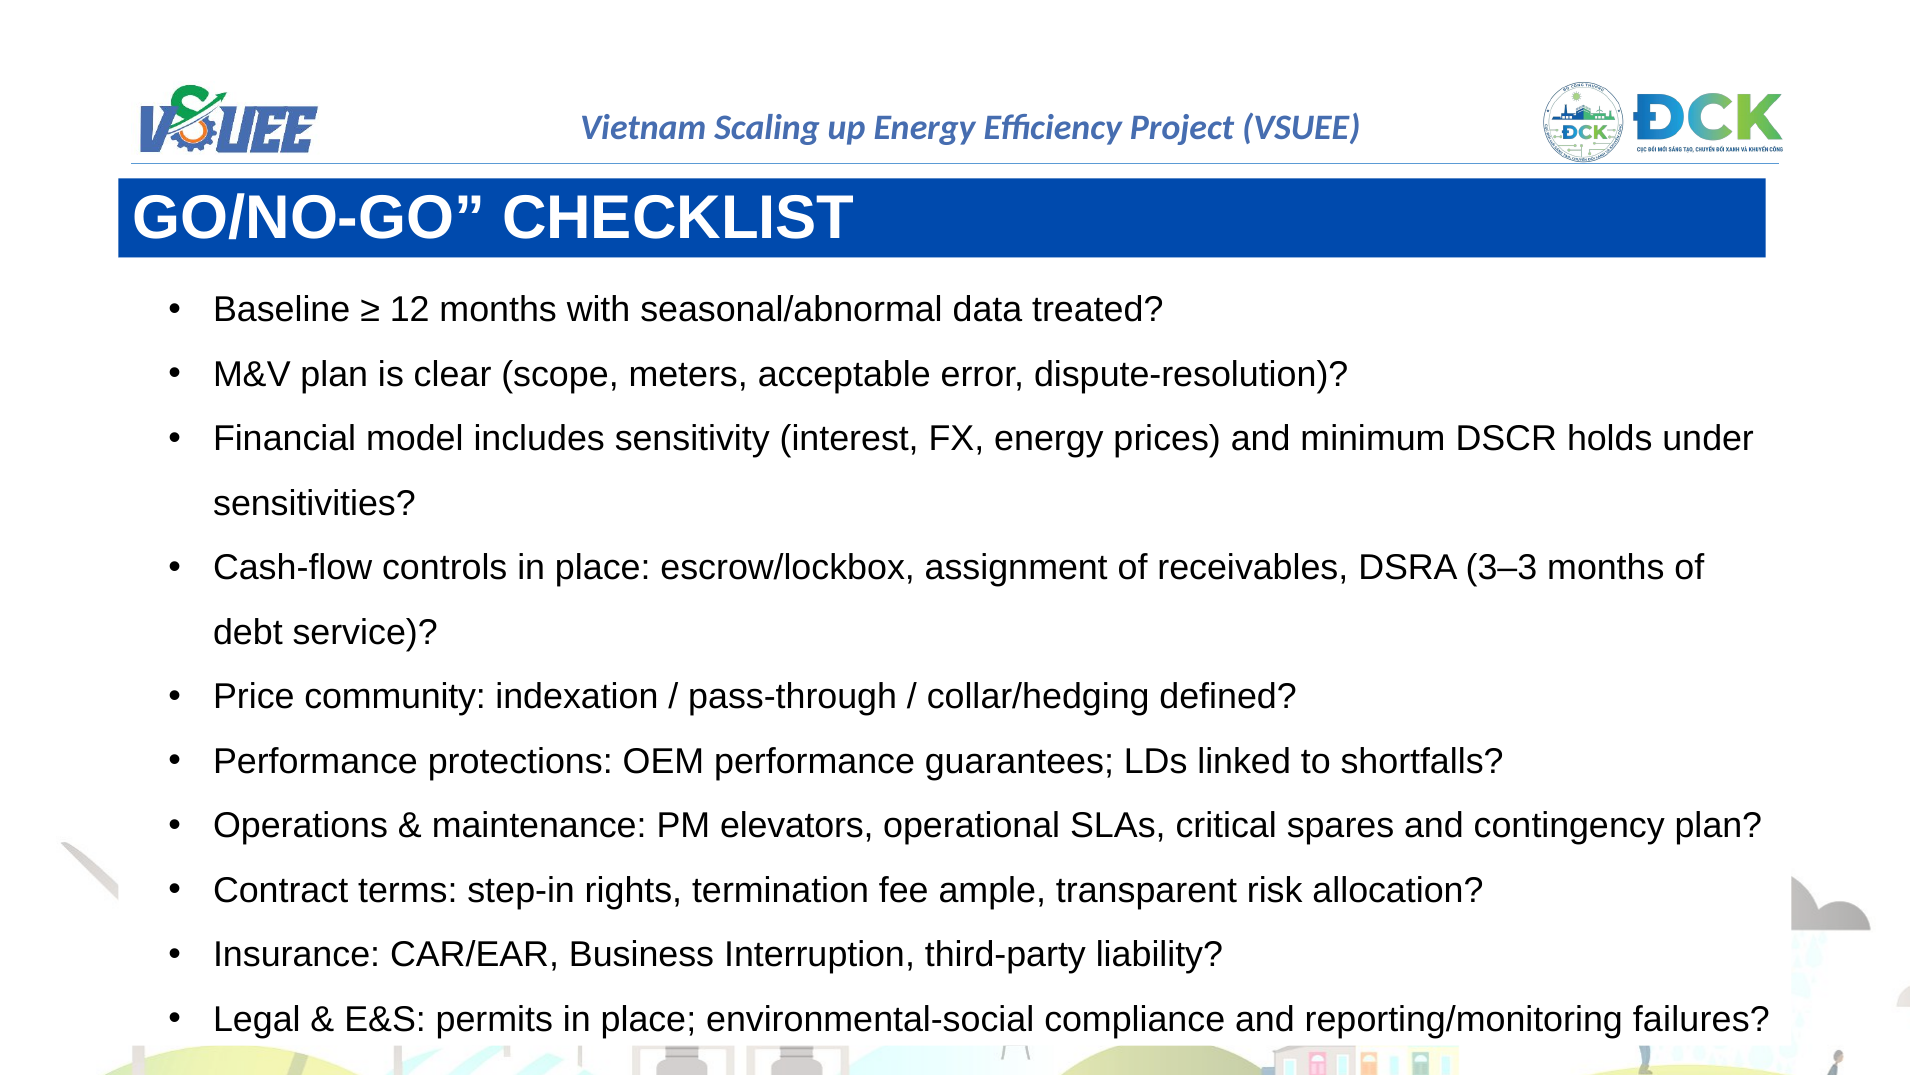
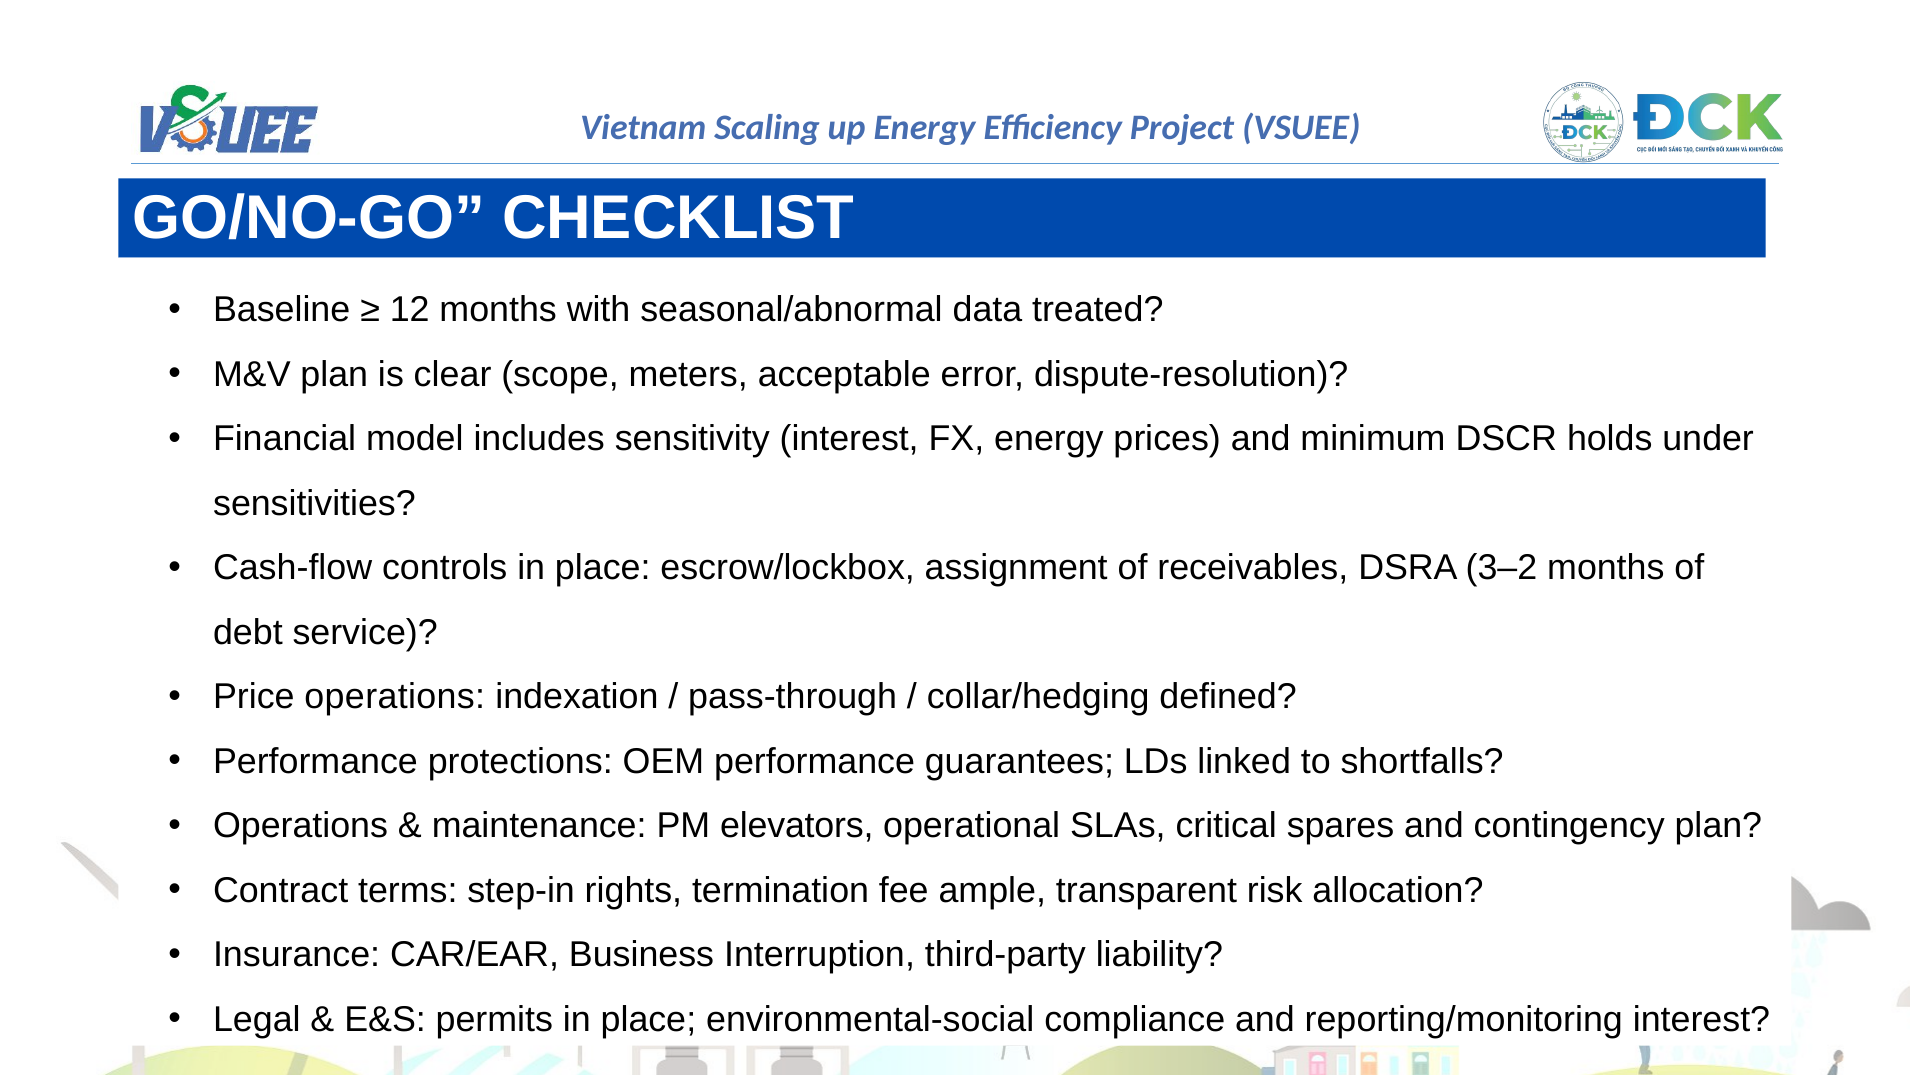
3–3: 3–3 -> 3–2
Price community: community -> operations
reporting/monitoring failures: failures -> interest
